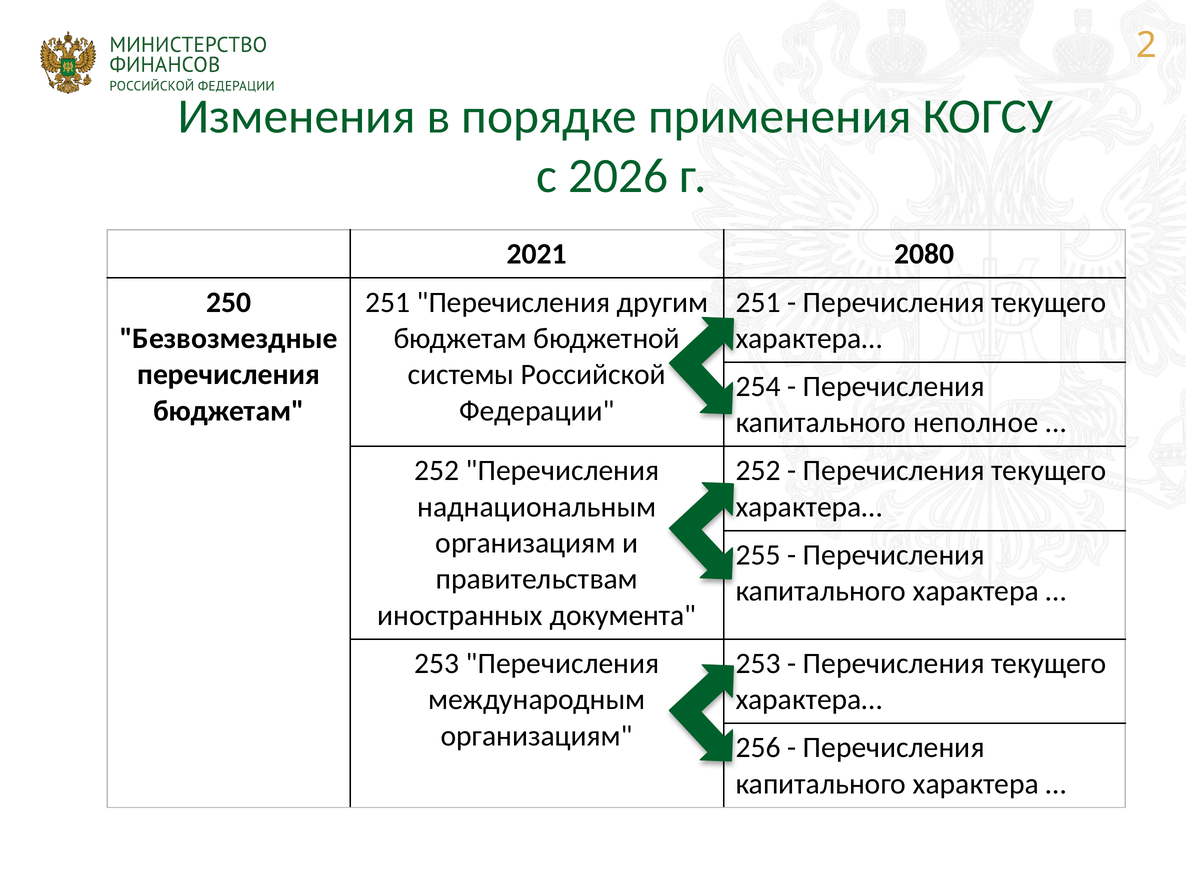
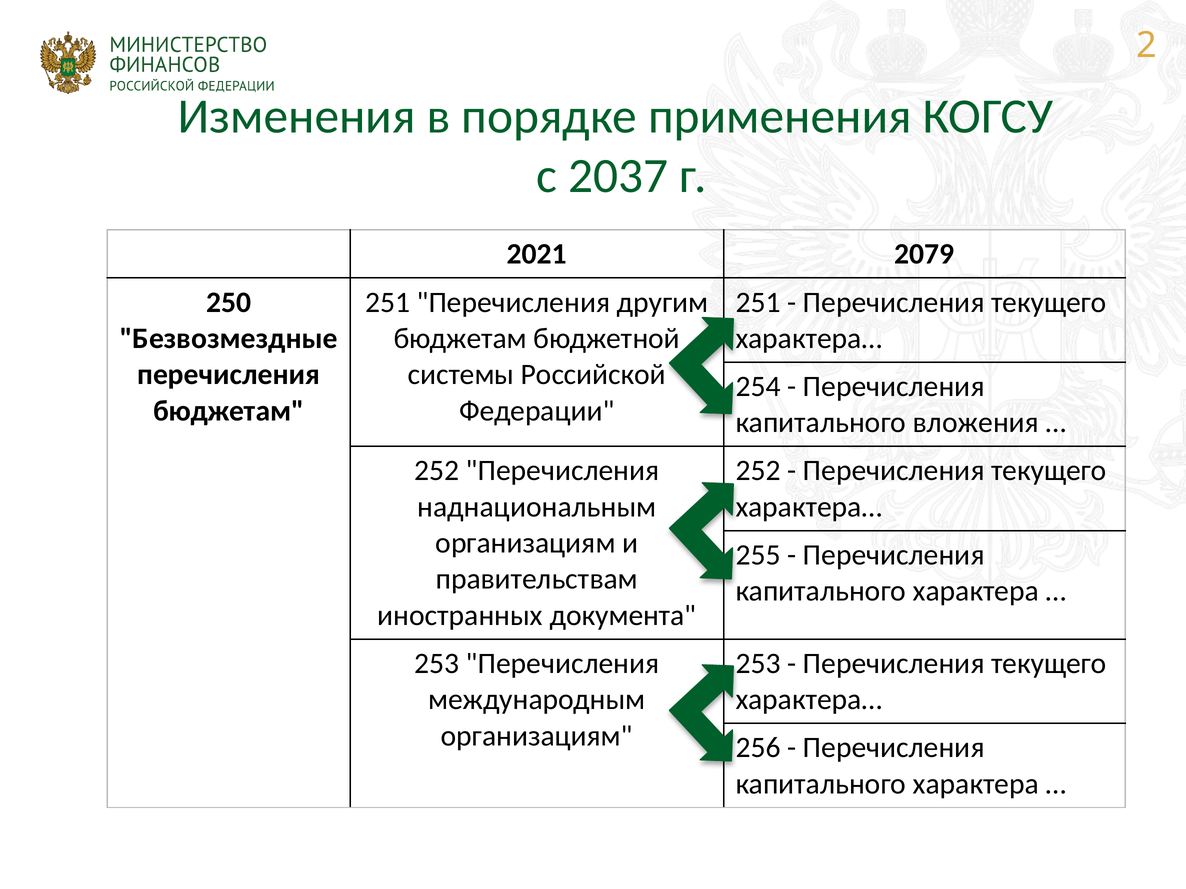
2026: 2026 -> 2037
2080: 2080 -> 2079
неполное: неполное -> вложения
